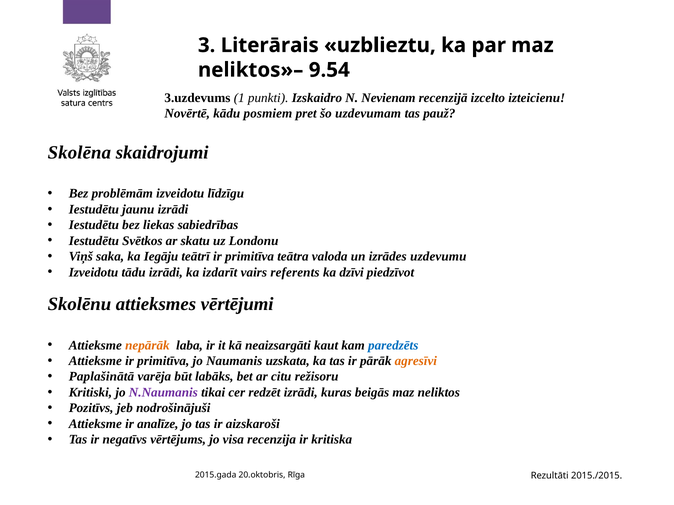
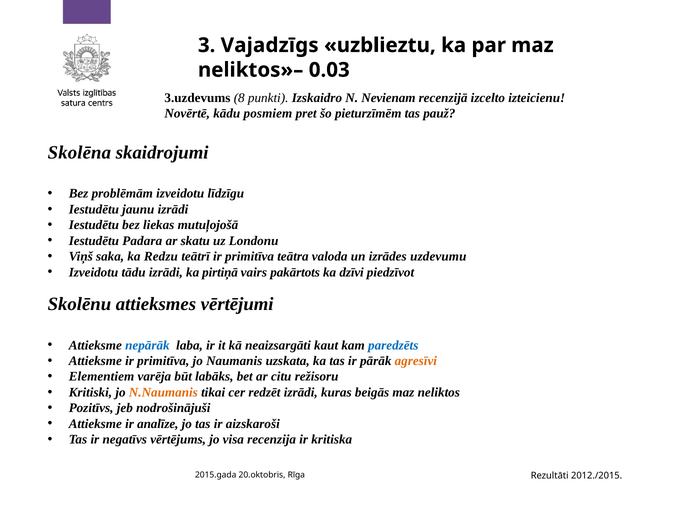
Literārais: Literārais -> Vajadzīgs
9.54: 9.54 -> 0.03
1: 1 -> 8
uzdevumam: uzdevumam -> pieturzīmēm
sabiedrības: sabiedrības -> mutuļojošā
Svētkos: Svētkos -> Padara
Iegāju: Iegāju -> Redzu
izdarīt: izdarīt -> pirtiņā
referents: referents -> pakārtots
nepārāk colour: orange -> blue
Paplašinātā: Paplašinātā -> Elementiem
N.Naumanis colour: purple -> orange
2015./2015: 2015./2015 -> 2012./2015
